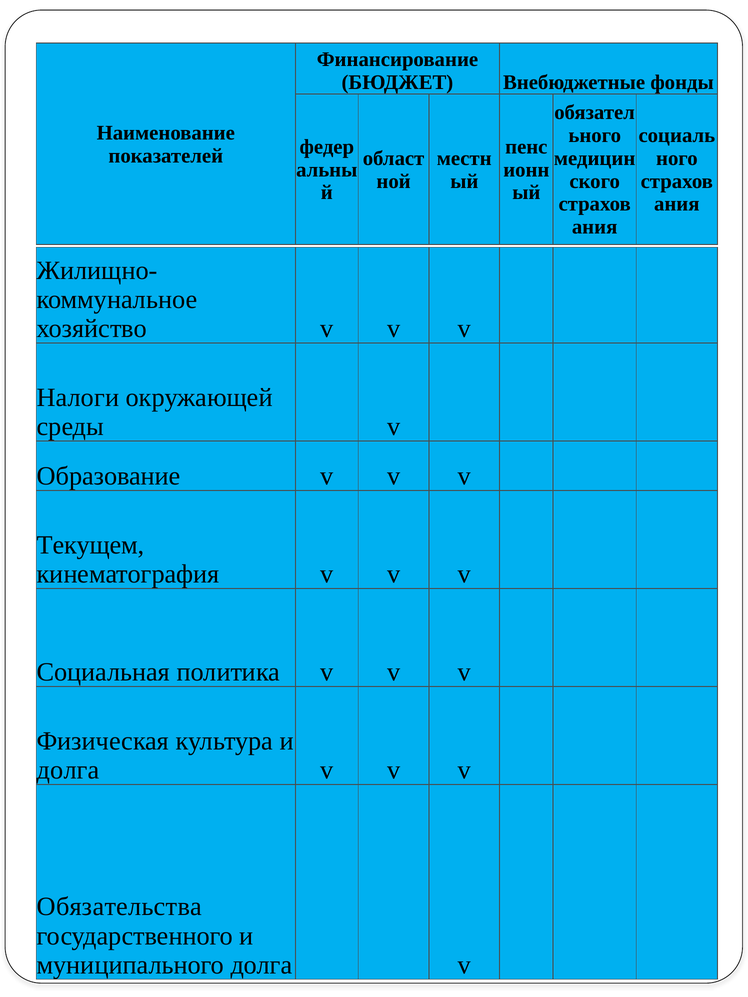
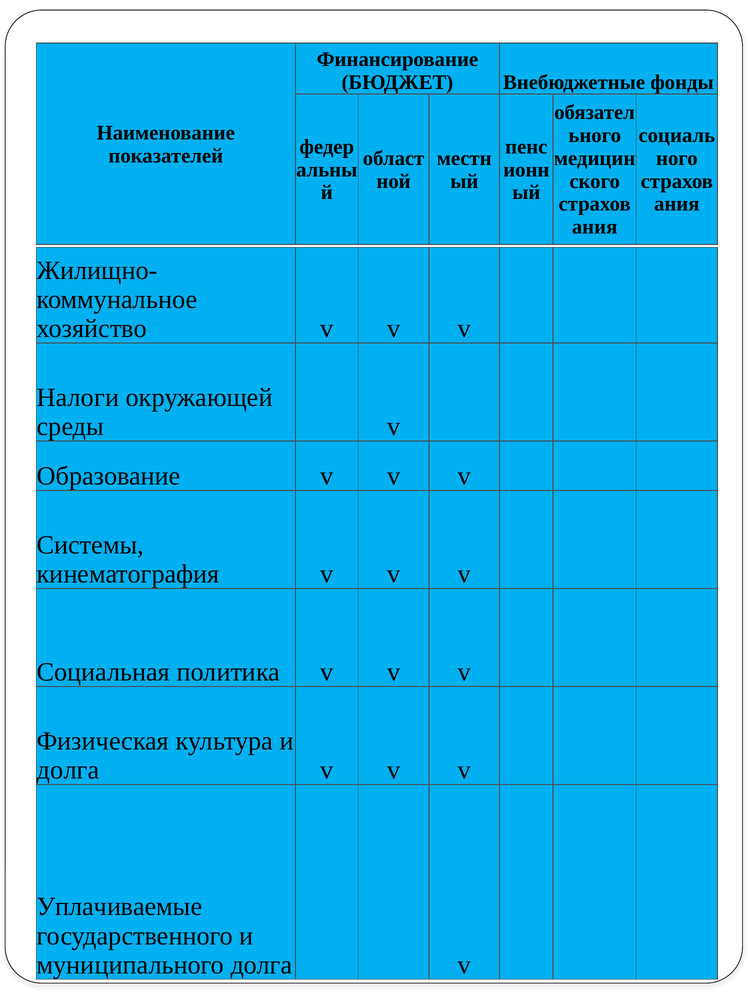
Текущем: Текущем -> Системы
Обязательства: Обязательства -> Уплачиваемые
